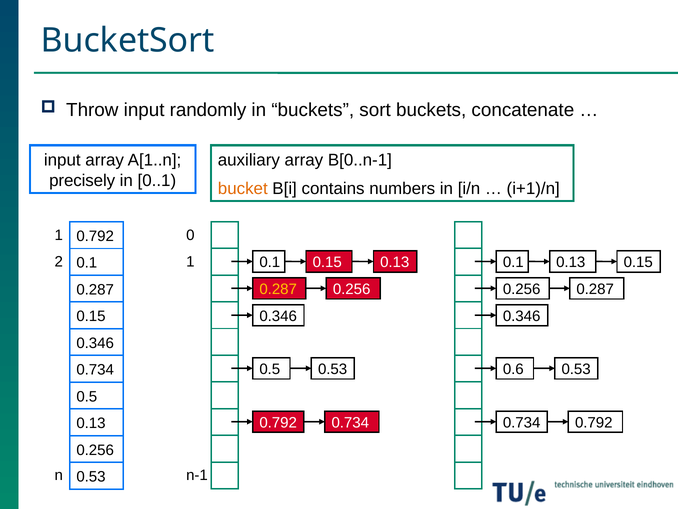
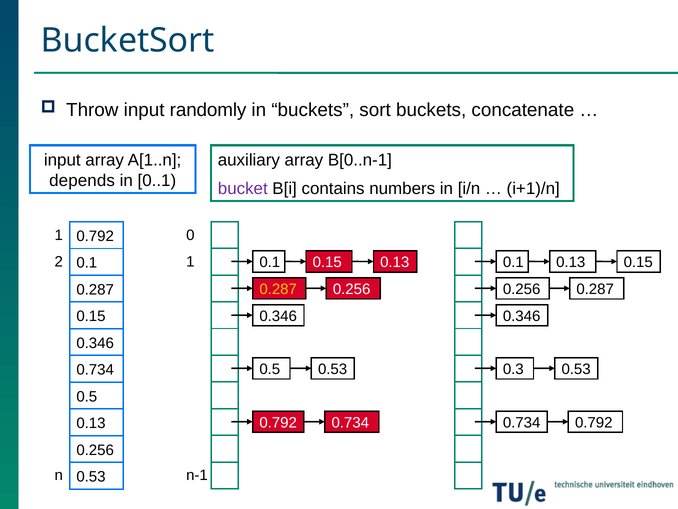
precisely: precisely -> depends
bucket colour: orange -> purple
0.6: 0.6 -> 0.3
